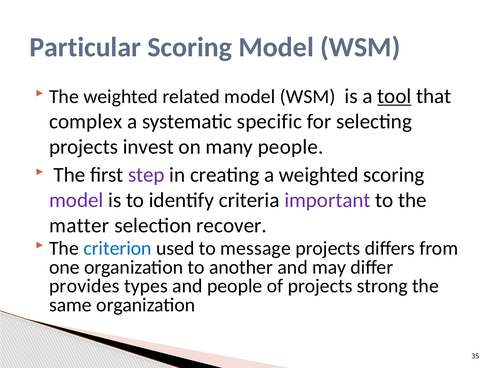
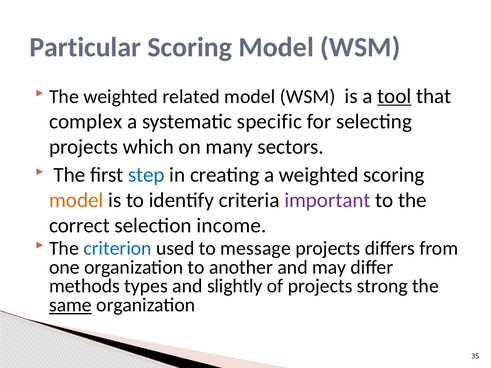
invest: invest -> which
many people: people -> sectors
step colour: purple -> blue
model at (76, 200) colour: purple -> orange
matter: matter -> correct
recover: recover -> income
provides: provides -> methods
and people: people -> slightly
same underline: none -> present
